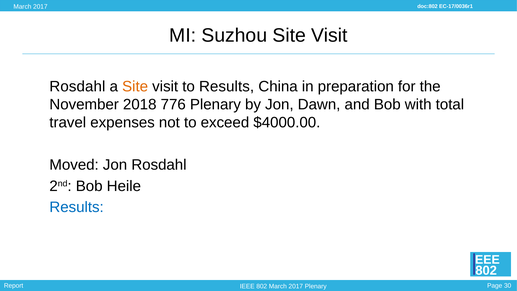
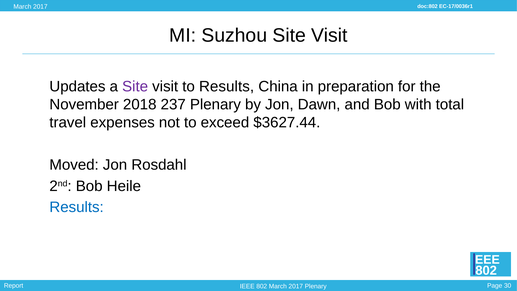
Rosdahl at (77, 86): Rosdahl -> Updates
Site at (135, 86) colour: orange -> purple
776: 776 -> 237
$4000.00: $4000.00 -> $3627.44
